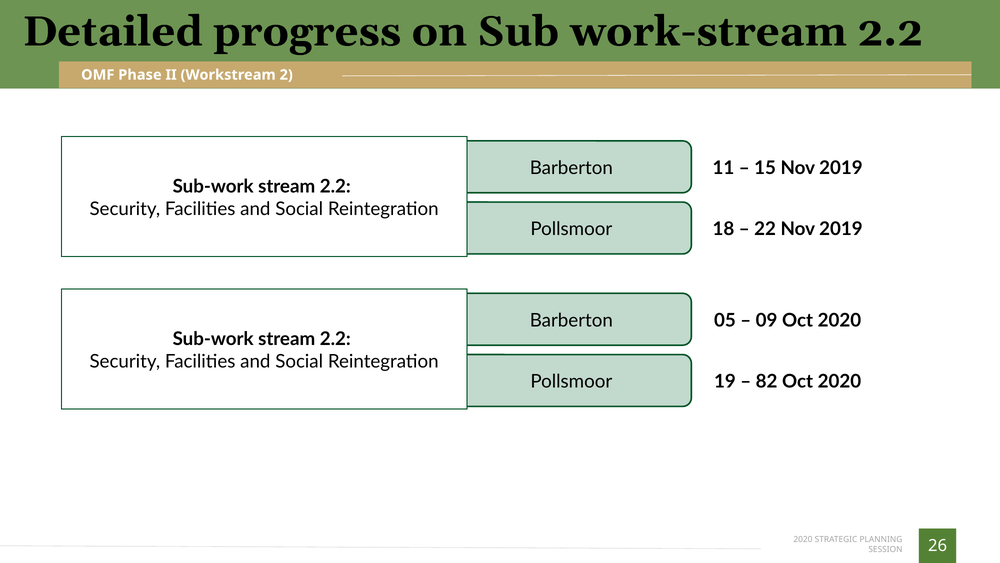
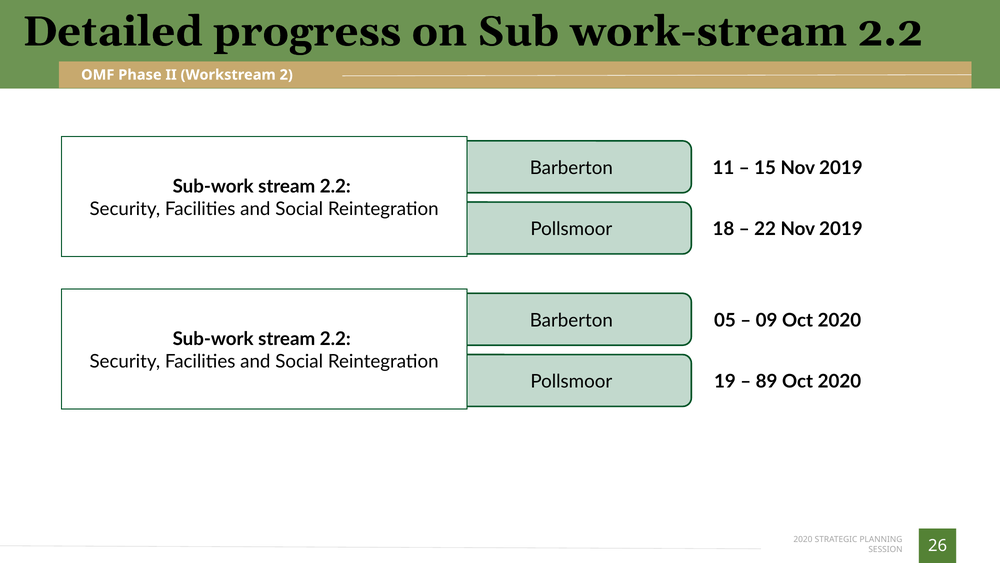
82: 82 -> 89
